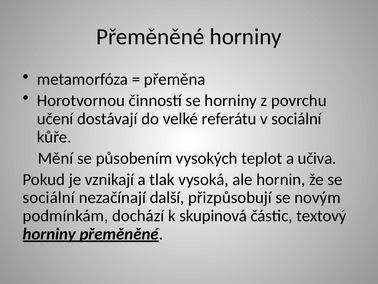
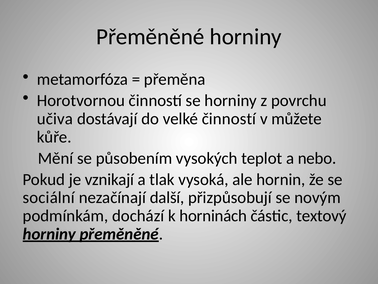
učení: učení -> učiva
velké referátu: referátu -> činností
v sociální: sociální -> můžete
učiva: učiva -> nebo
skupinová: skupinová -> horninách
